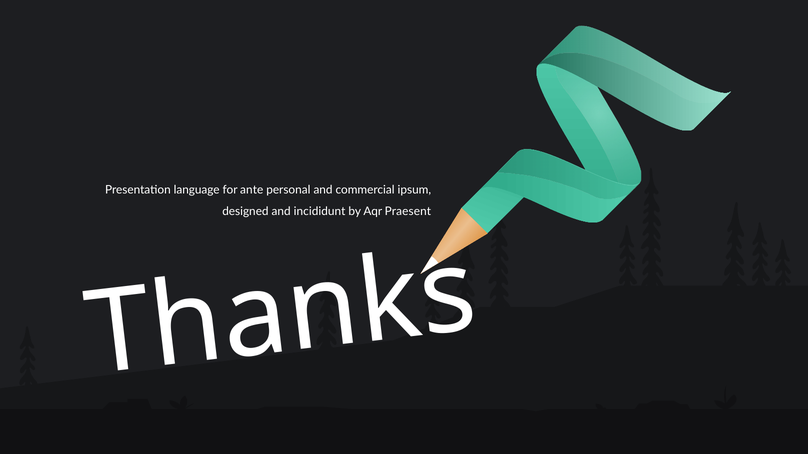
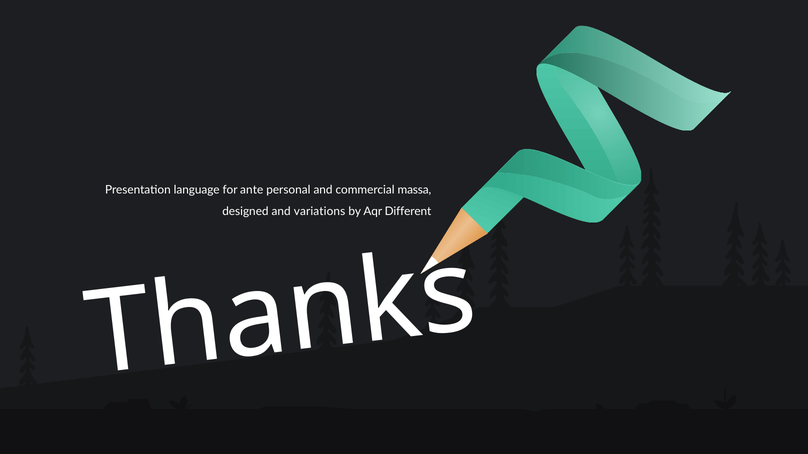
ipsum: ipsum -> massa
incididunt: incididunt -> variations
Praesent: Praesent -> Different
